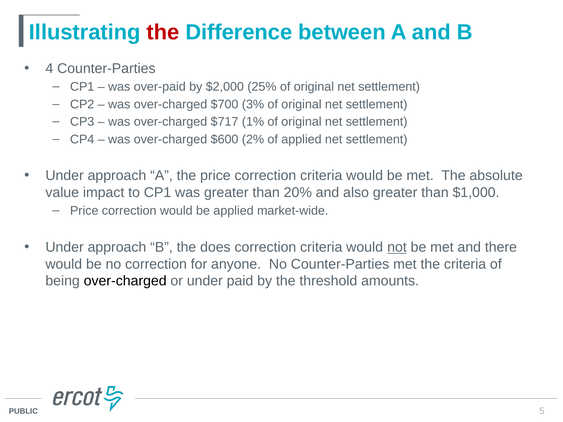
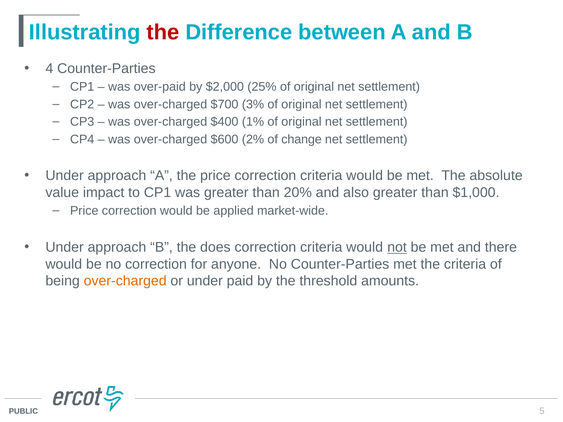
$717: $717 -> $400
of applied: applied -> change
over-charged at (125, 281) colour: black -> orange
